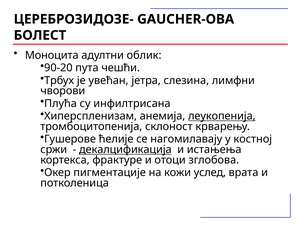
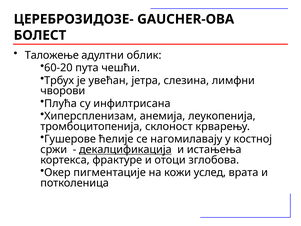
Моноцита: Моноцита -> Таложење
90-20: 90-20 -> 60-20
леукопенија underline: present -> none
